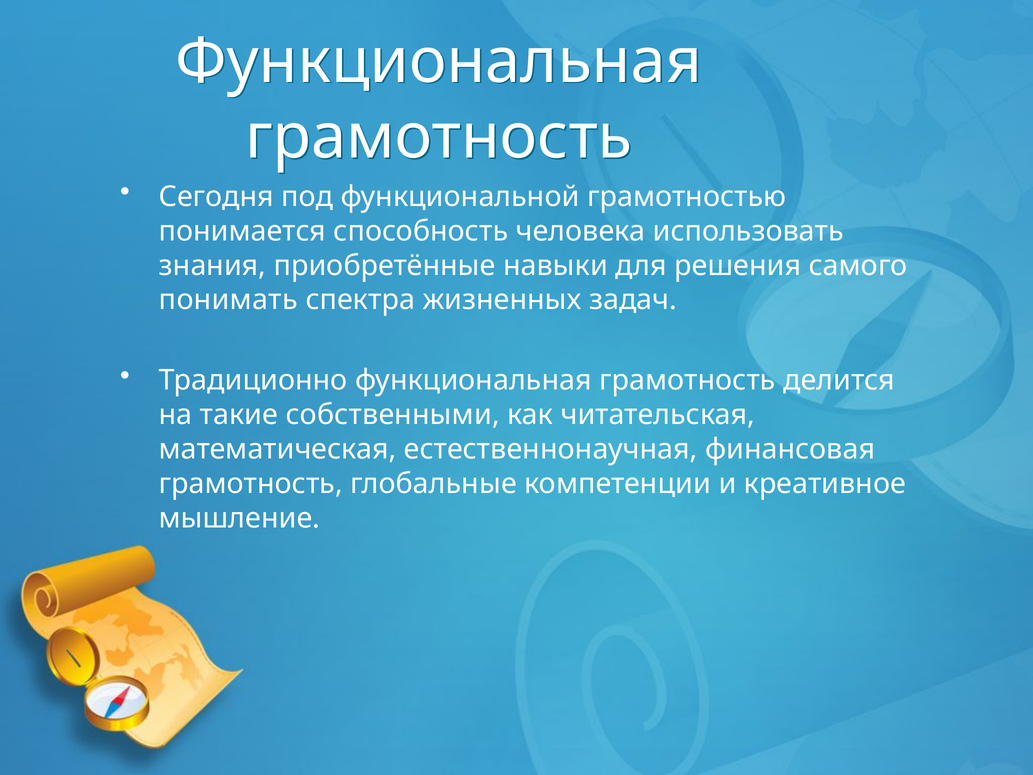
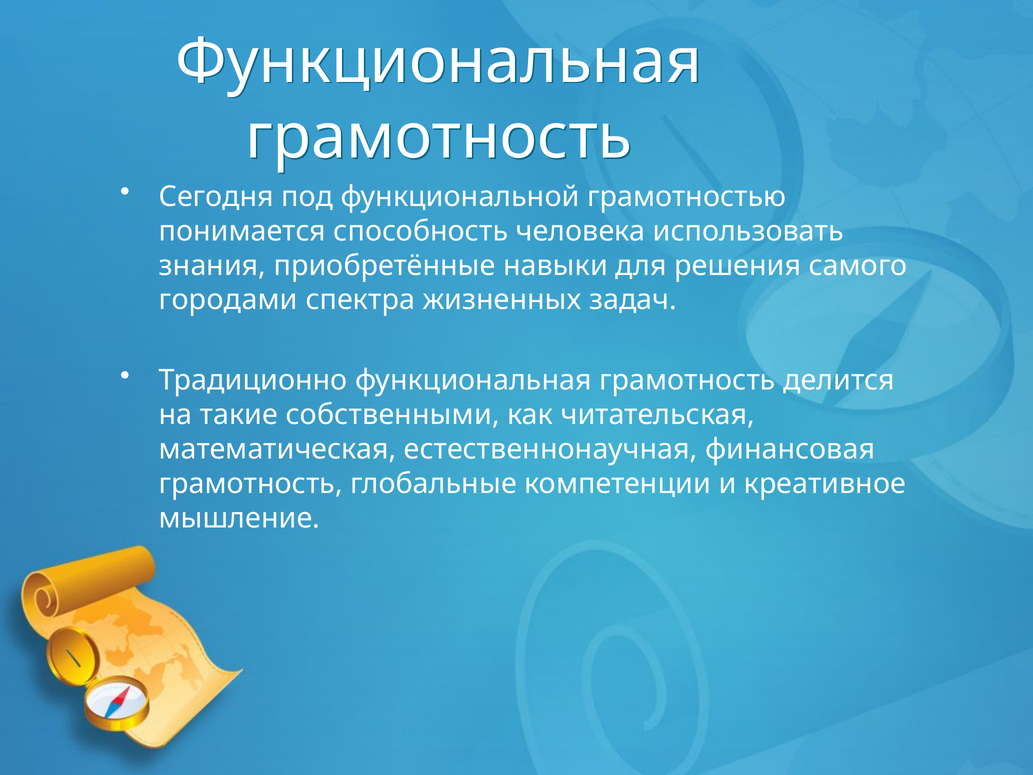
понимать: понимать -> городами
